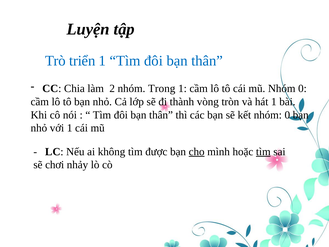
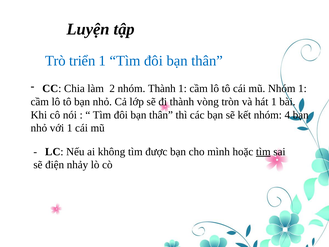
nhóm Trong: Trong -> Thành
mũ Nhóm 0: 0 -> 1
kết nhóm 0: 0 -> 4
cho underline: present -> none
chơi: chơi -> điện
